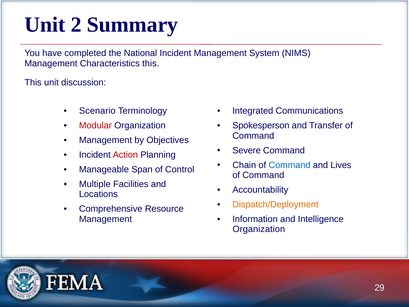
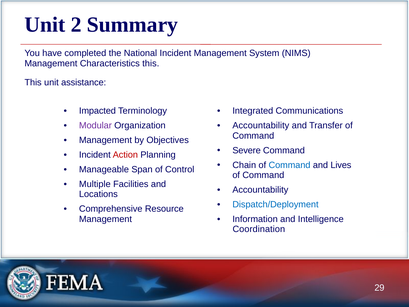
discussion: discussion -> assistance
Scenario: Scenario -> Impacted
Modular colour: red -> purple
Spokesperson at (261, 126): Spokesperson -> Accountability
Dispatch/Deployment colour: orange -> blue
Organization at (259, 229): Organization -> Coordination
